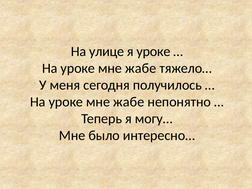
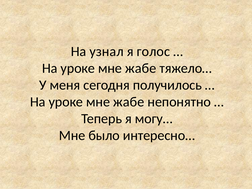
улице: улице -> узнал
я уроке: уроке -> голос
